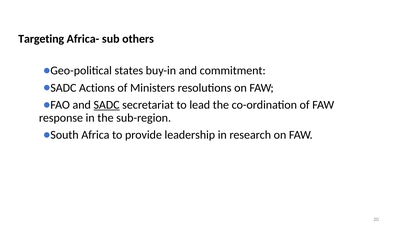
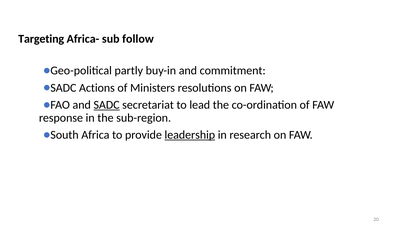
others: others -> follow
states: states -> partly
leadership underline: none -> present
